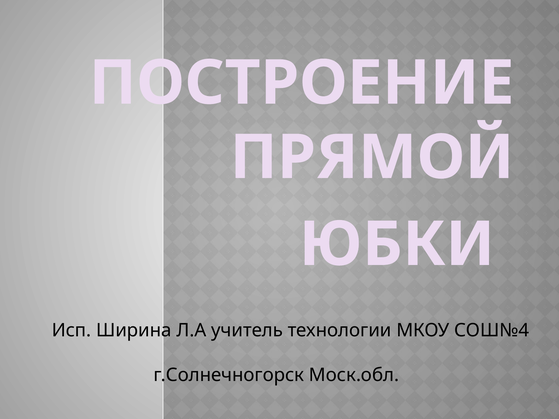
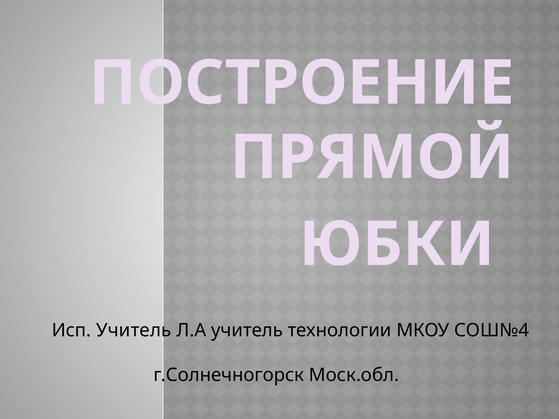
Исп Ширина: Ширина -> Учитель
